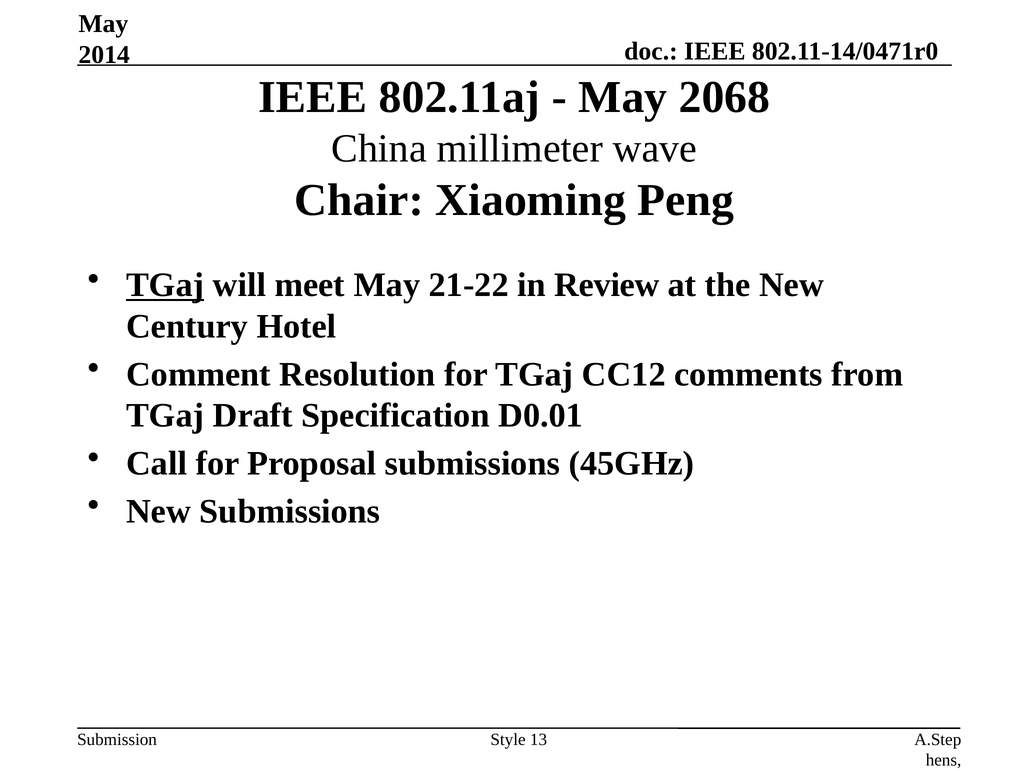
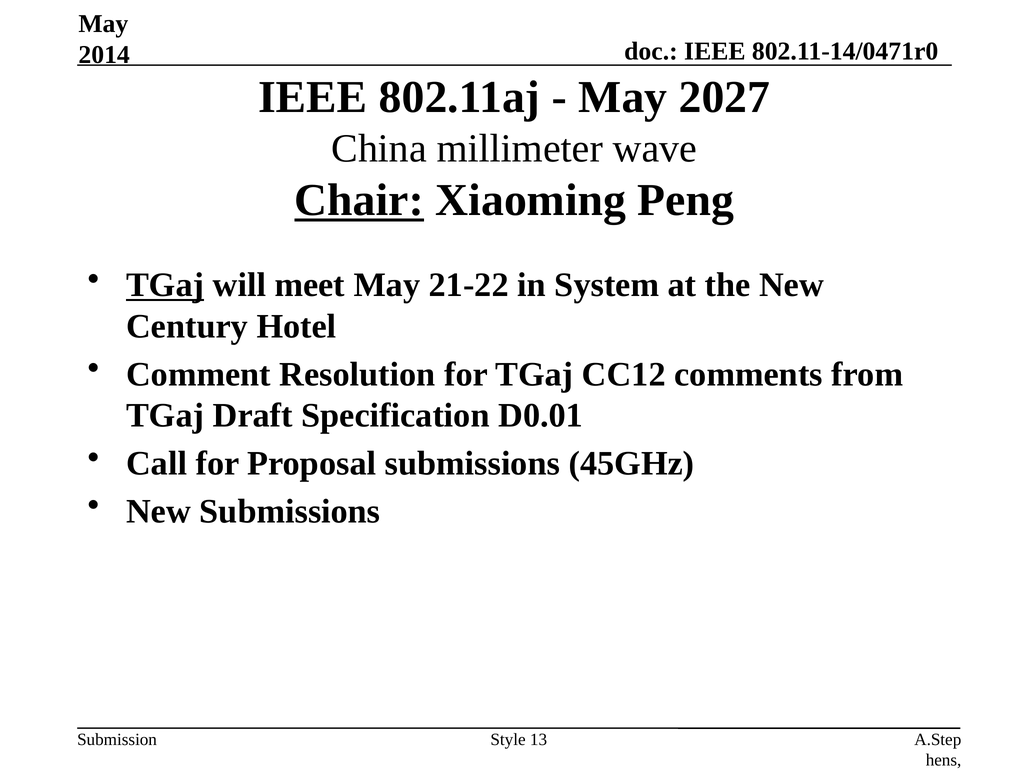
2068: 2068 -> 2027
Chair underline: none -> present
Review: Review -> System
